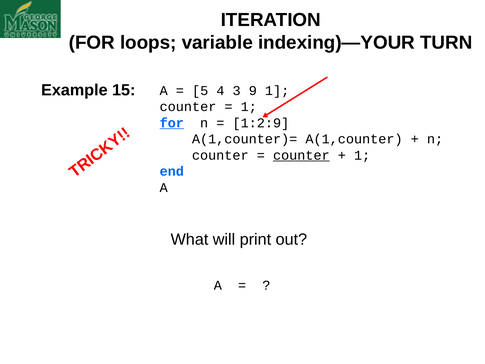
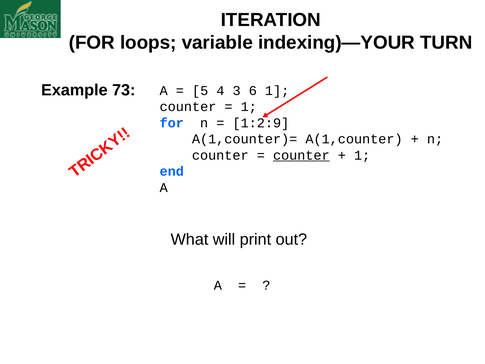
15: 15 -> 73
9: 9 -> 6
for at (172, 123) underline: present -> none
